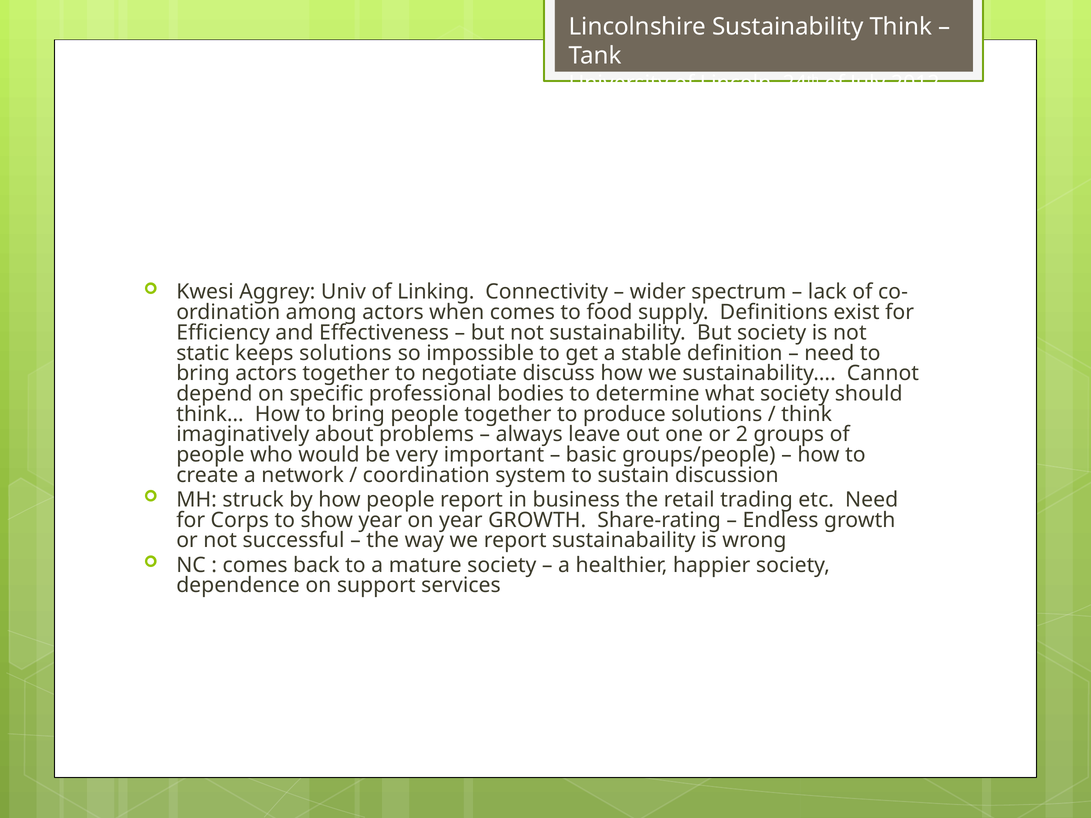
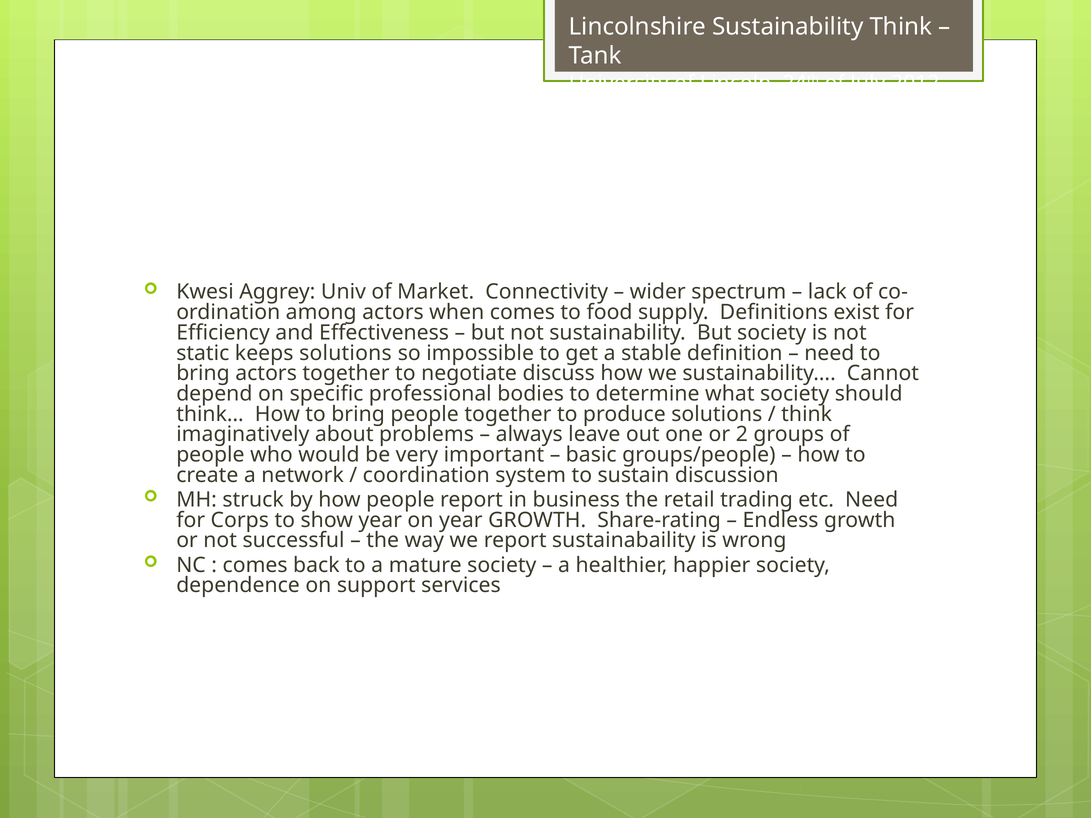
Linking: Linking -> Market
